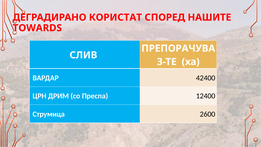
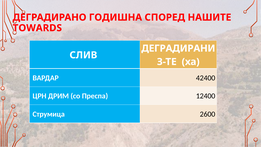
КОРИСТАТ: КОРИСТАТ -> ГОДИШНА
ПРЕПОРАЧУВА: ПРЕПОРАЧУВА -> ДЕГРАДИРАНИ
